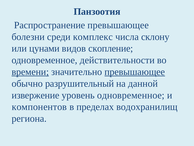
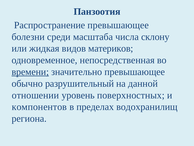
комплекс: комплекс -> масштаба
цунами: цунами -> жидкая
скопление: скопление -> материков
действительности: действительности -> непосредственная
превышающее at (135, 72) underline: present -> none
извержение: извержение -> отношении
уровень одновременное: одновременное -> поверхностных
